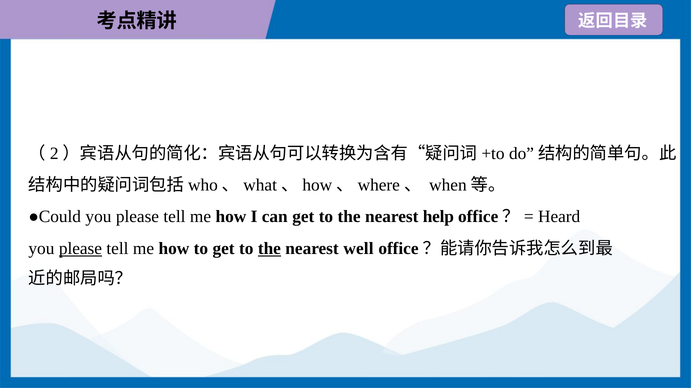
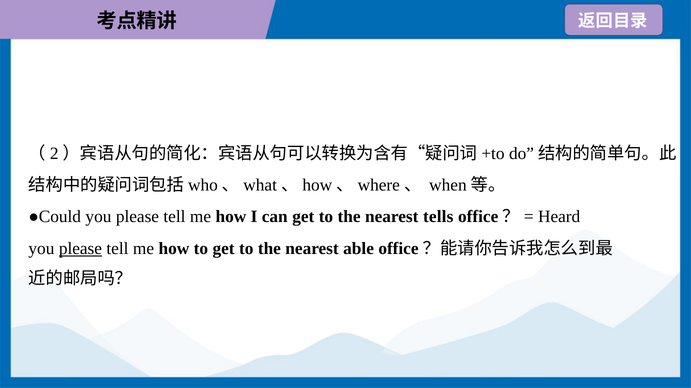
help: help -> tells
the at (269, 249) underline: present -> none
well: well -> able
